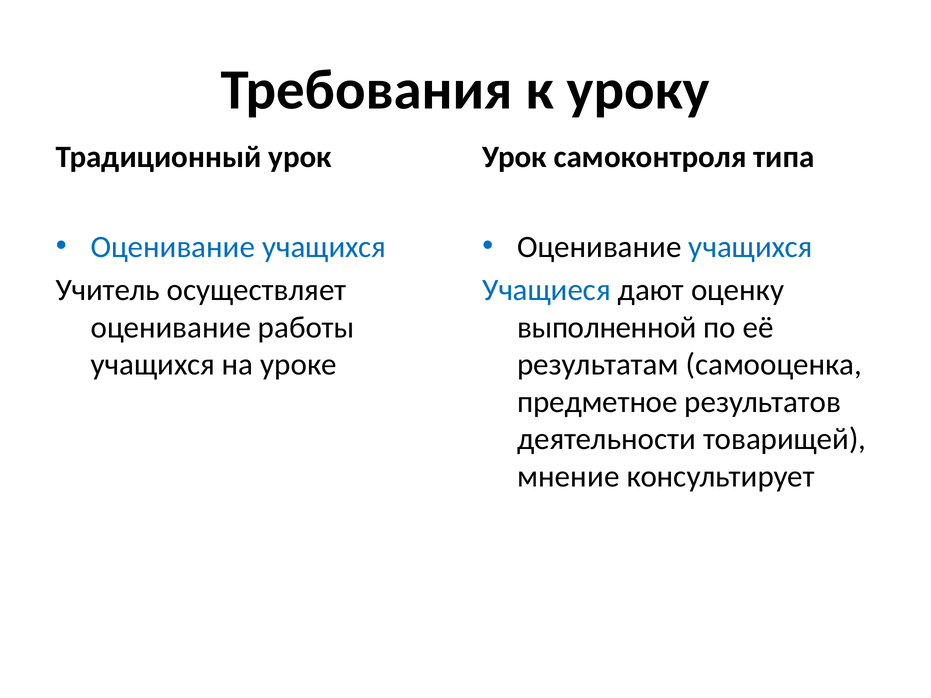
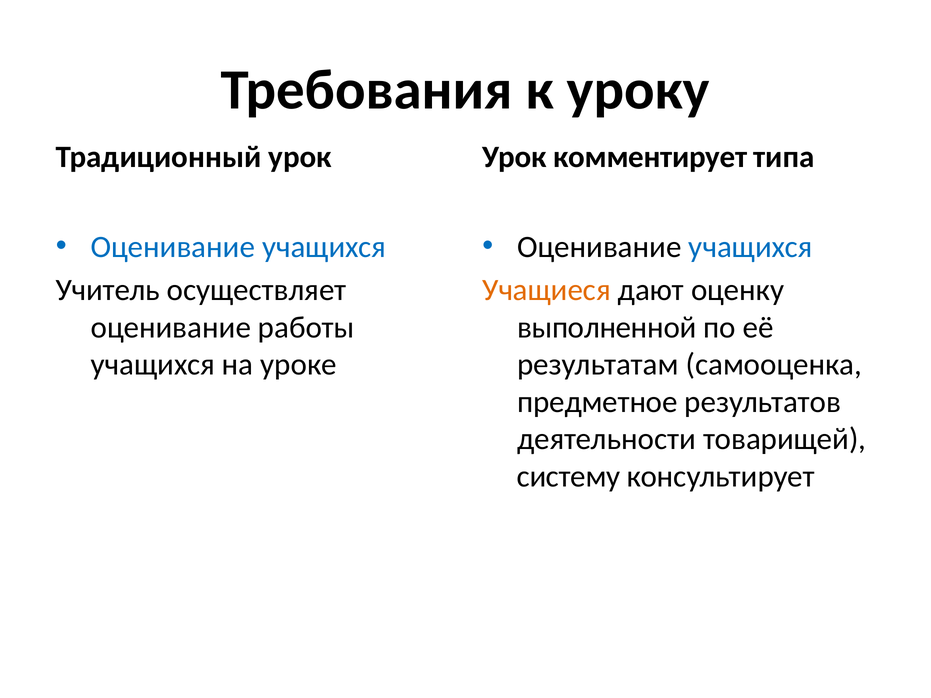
самоконтроля: самоконтроля -> комментирует
Учащиеся colour: blue -> orange
мнение: мнение -> систему
